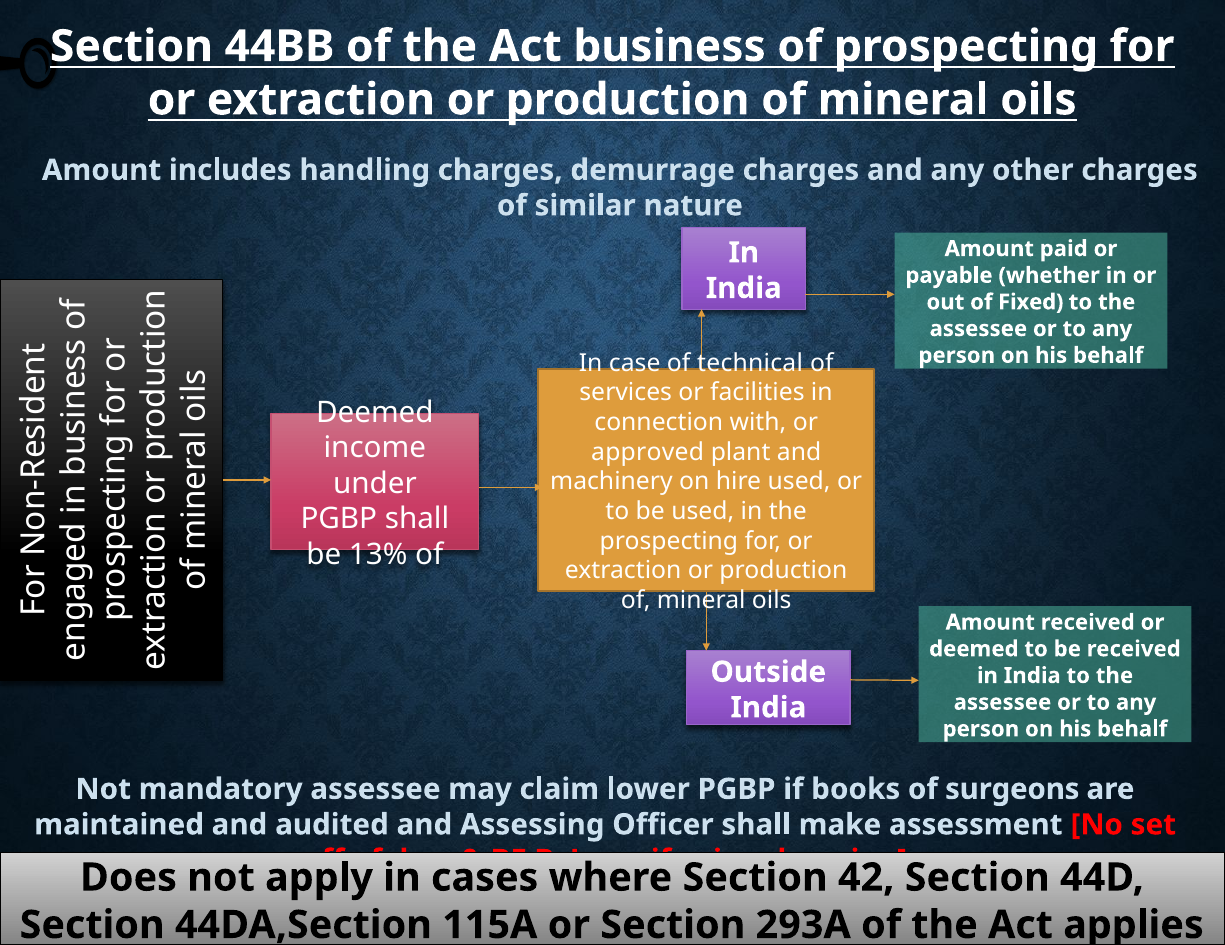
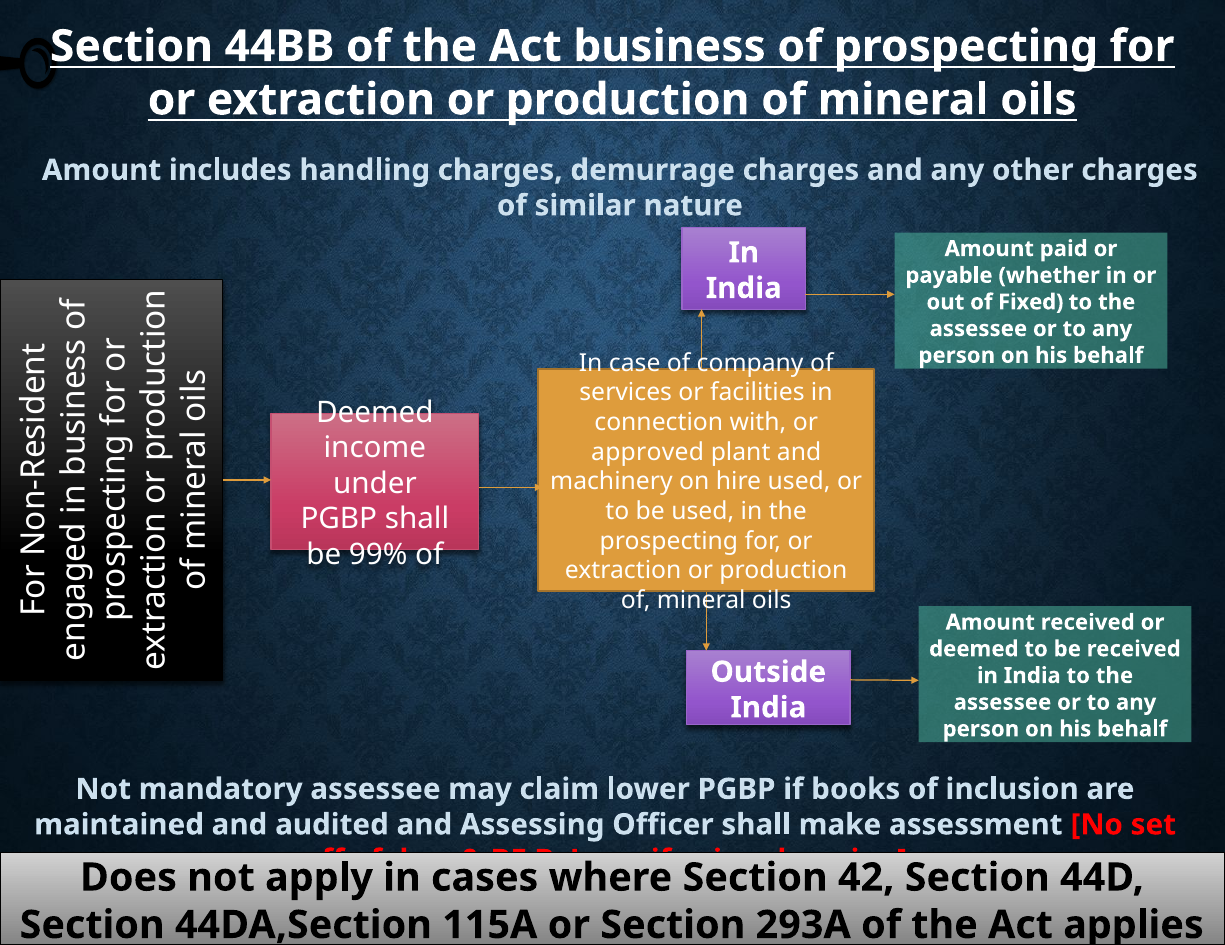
technical: technical -> company
13%: 13% -> 99%
surgeons: surgeons -> inclusion
